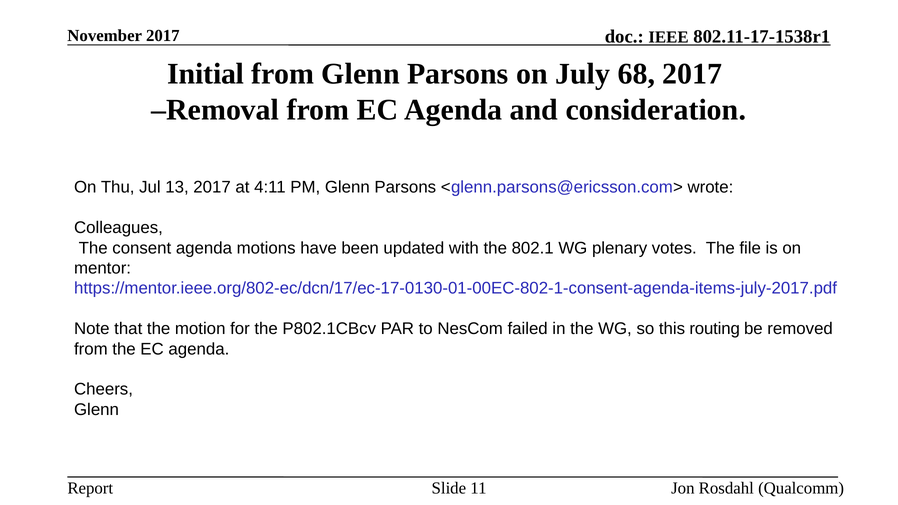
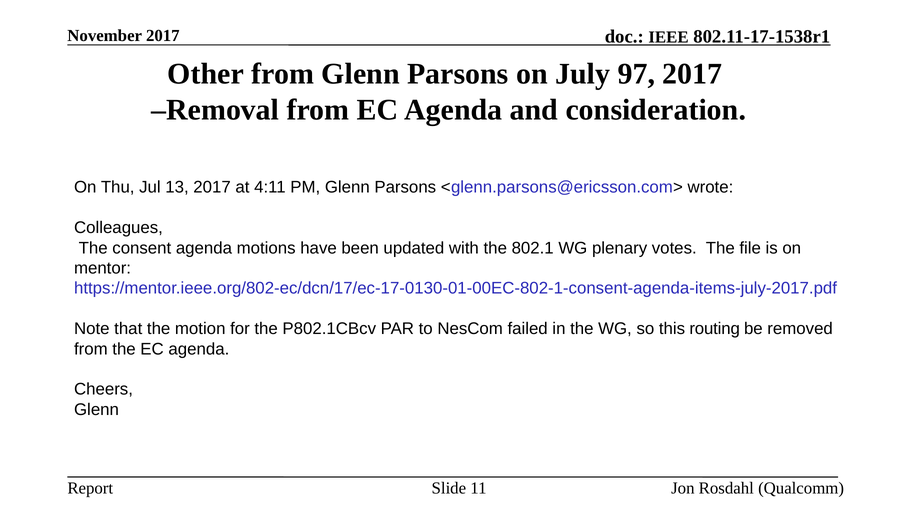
Initial: Initial -> Other
68: 68 -> 97
